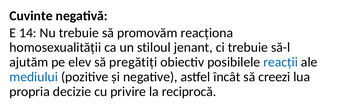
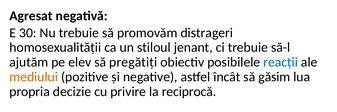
Cuvinte: Cuvinte -> Agresat
14: 14 -> 30
reacționa: reacționa -> distrageri
mediului colour: blue -> orange
creezi: creezi -> găsim
